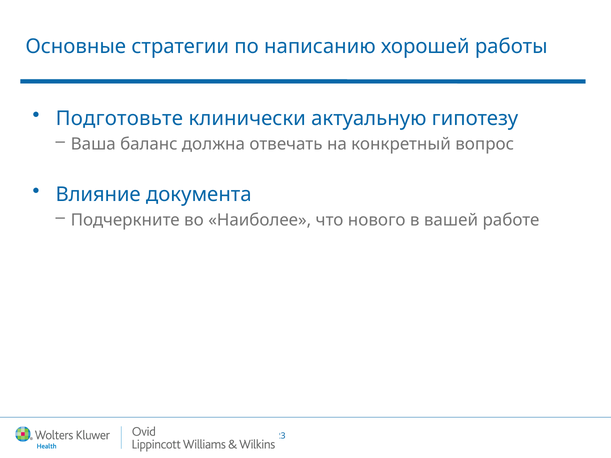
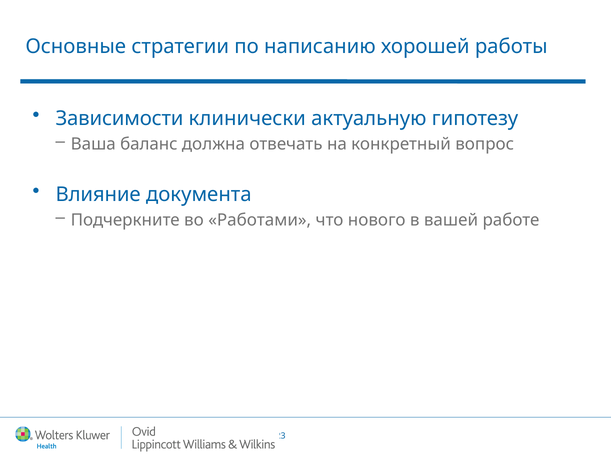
Подготовьте: Подготовьте -> Зависимости
Наиболее: Наиболее -> Работами
